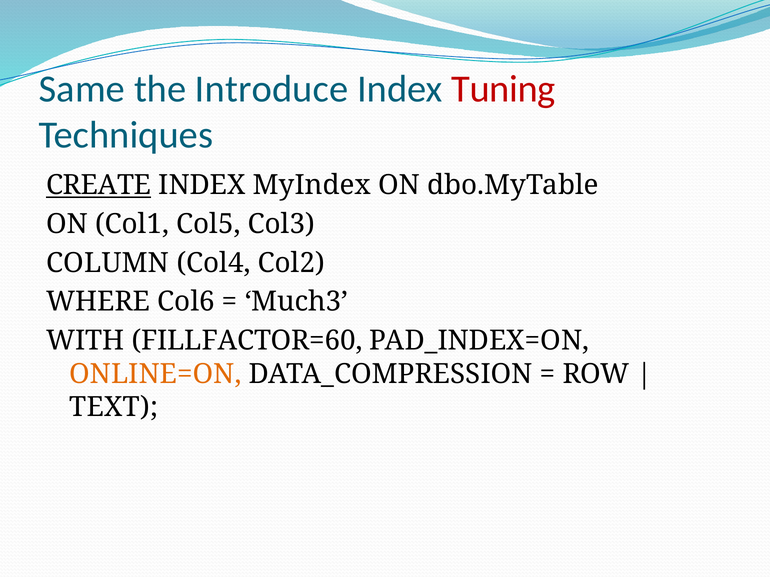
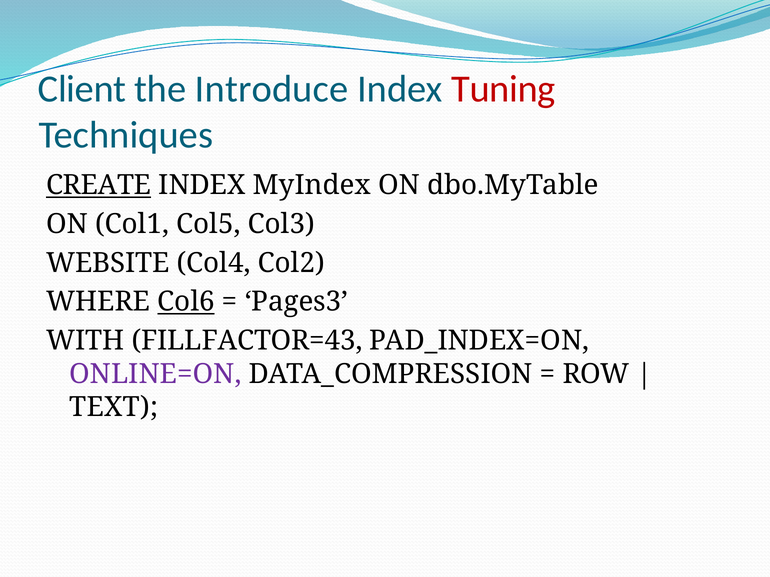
Same: Same -> Client
COLUMN: COLUMN -> WEBSITE
Col6 underline: none -> present
Much3: Much3 -> Pages3
FILLFACTOR=60: FILLFACTOR=60 -> FILLFACTOR=43
ONLINE=ON colour: orange -> purple
